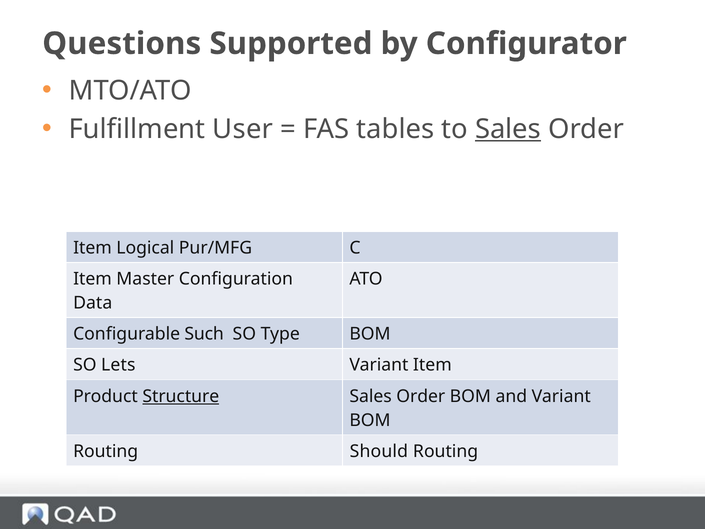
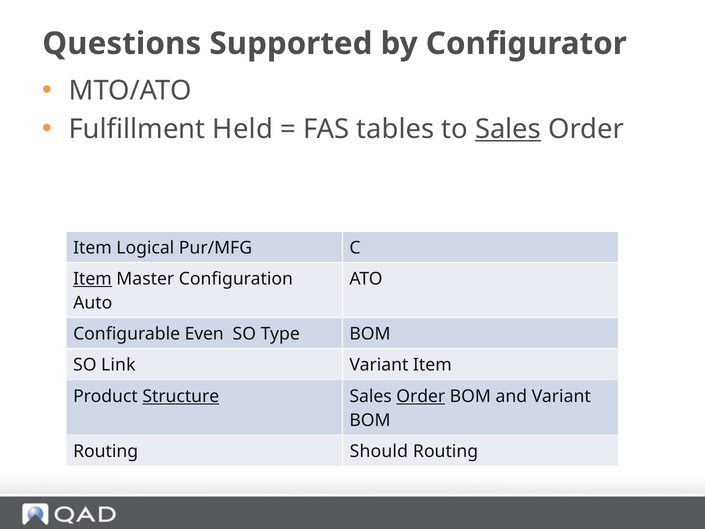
User: User -> Held
Item at (92, 279) underline: none -> present
Data: Data -> Auto
Such: Such -> Even
Lets: Lets -> Link
Order at (421, 396) underline: none -> present
